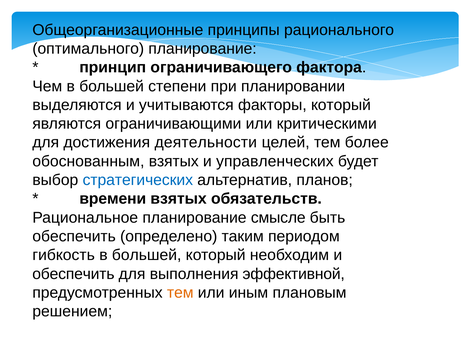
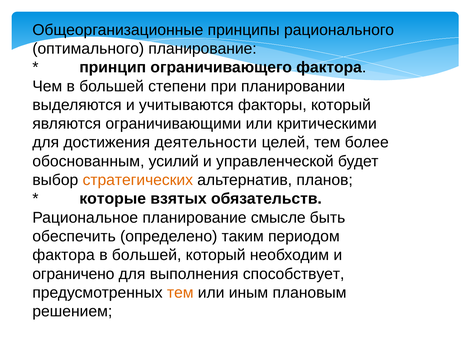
обоснованным взятых: взятых -> усилий
управленческих: управленческих -> управленческой
стратегических colour: blue -> orange
времени: времени -> которые
гибкость at (64, 255): гибкость -> фактора
обеспечить at (73, 274): обеспечить -> ограничено
эффективной: эффективной -> способствует
